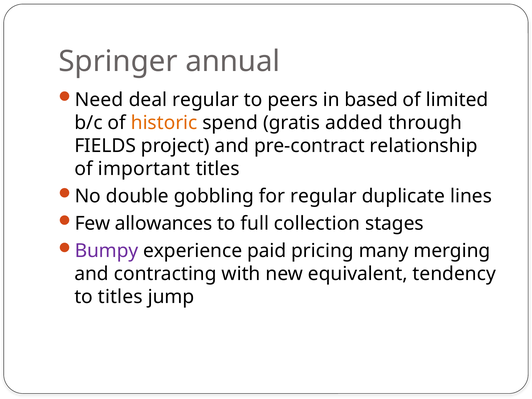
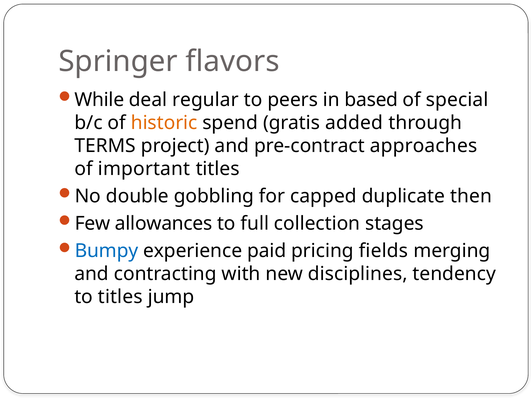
annual: annual -> flavors
Need: Need -> While
limited: limited -> special
FIELDS: FIELDS -> TERMS
relationship: relationship -> approaches
for regular: regular -> capped
lines: lines -> then
Bumpy colour: purple -> blue
many: many -> fields
equivalent: equivalent -> disciplines
